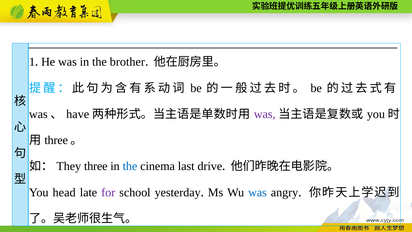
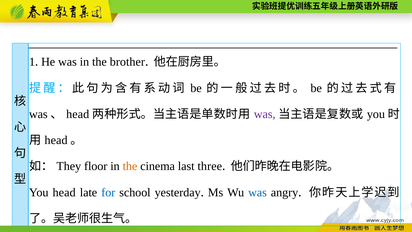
have at (78, 114): have -> head
three at (56, 140): three -> head
three at (96, 166): three -> floor
the at (130, 166) colour: blue -> orange
drive: drive -> three
for colour: purple -> blue
